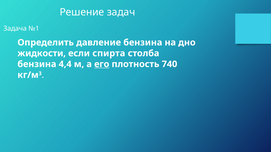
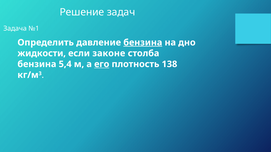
бензина at (143, 43) underline: none -> present
спирта: спирта -> законе
4,4: 4,4 -> 5,4
740: 740 -> 138
